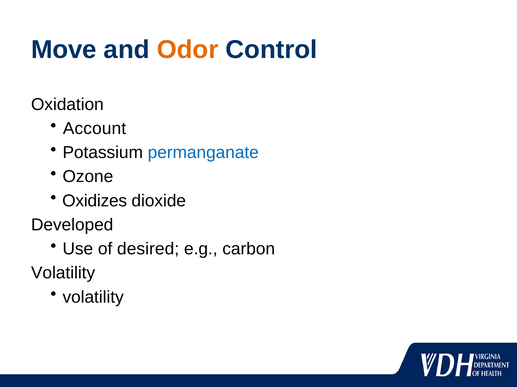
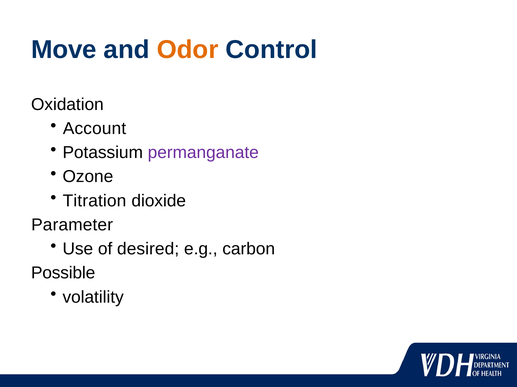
permanganate colour: blue -> purple
Oxidizes: Oxidizes -> Titration
Developed: Developed -> Parameter
Volatility at (63, 273): Volatility -> Possible
